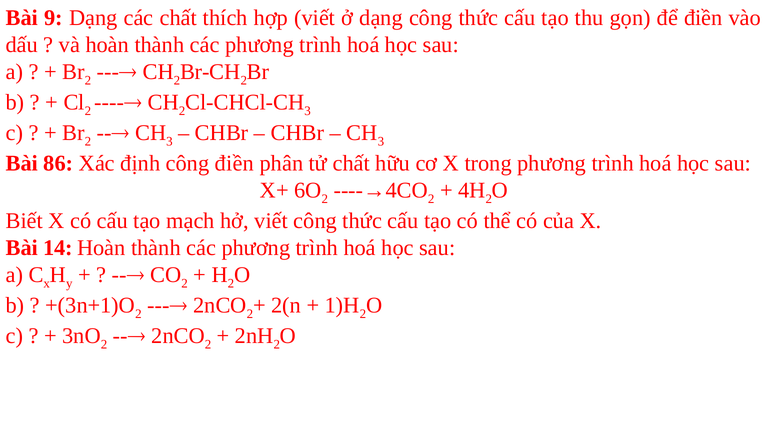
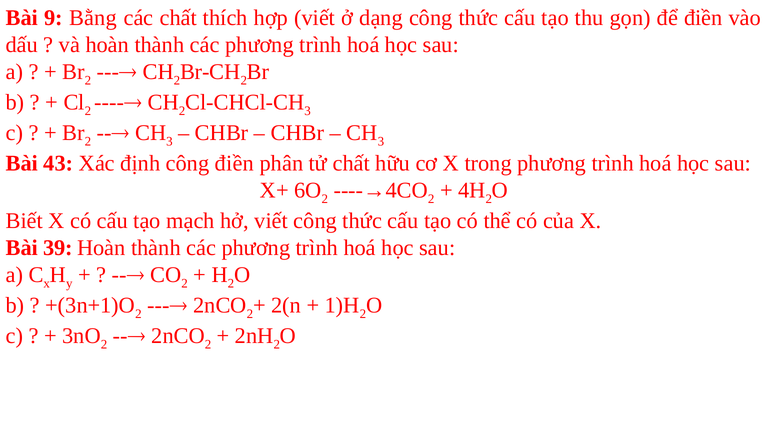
9 Dạng: Dạng -> Bằng
86: 86 -> 43
14: 14 -> 39
